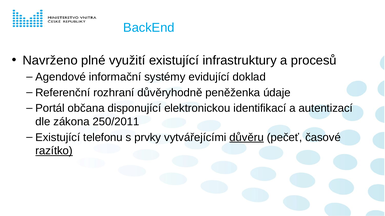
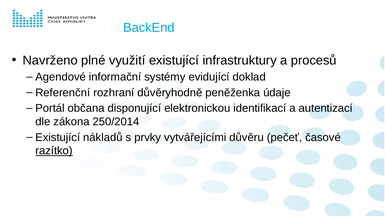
250/2011: 250/2011 -> 250/2014
telefonu: telefonu -> nákladů
důvěru underline: present -> none
